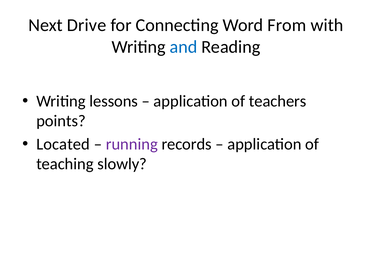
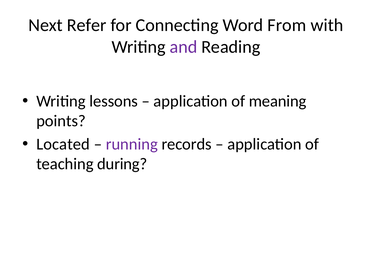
Drive: Drive -> Refer
and colour: blue -> purple
teachers: teachers -> meaning
slowly: slowly -> during
